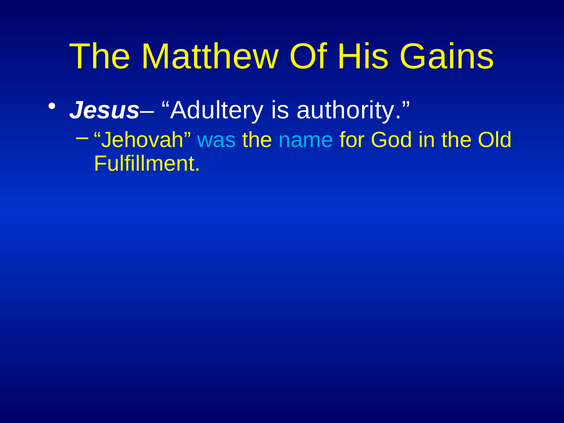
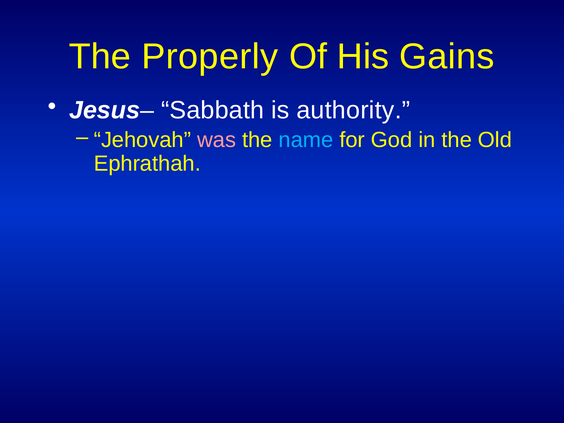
Matthew: Matthew -> Properly
Adultery: Adultery -> Sabbath
was colour: light blue -> pink
Fulfillment: Fulfillment -> Ephrathah
